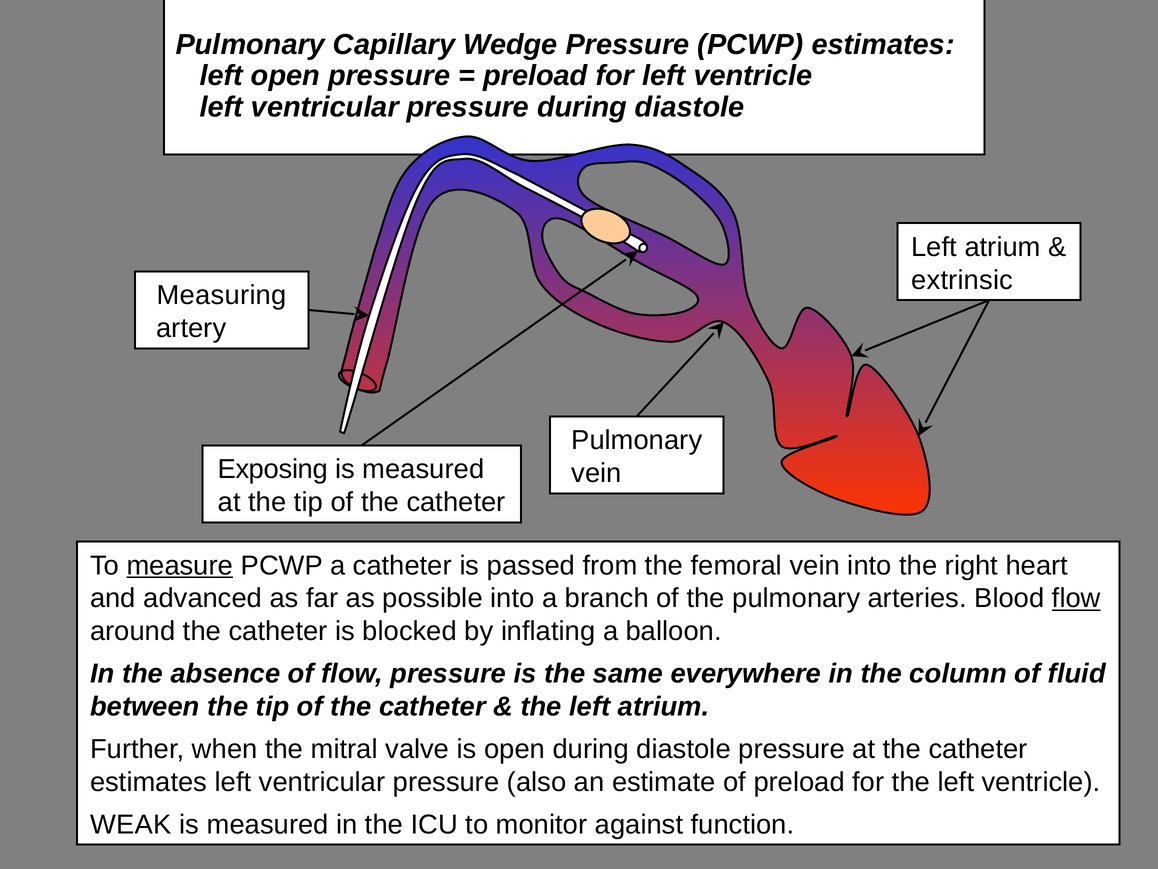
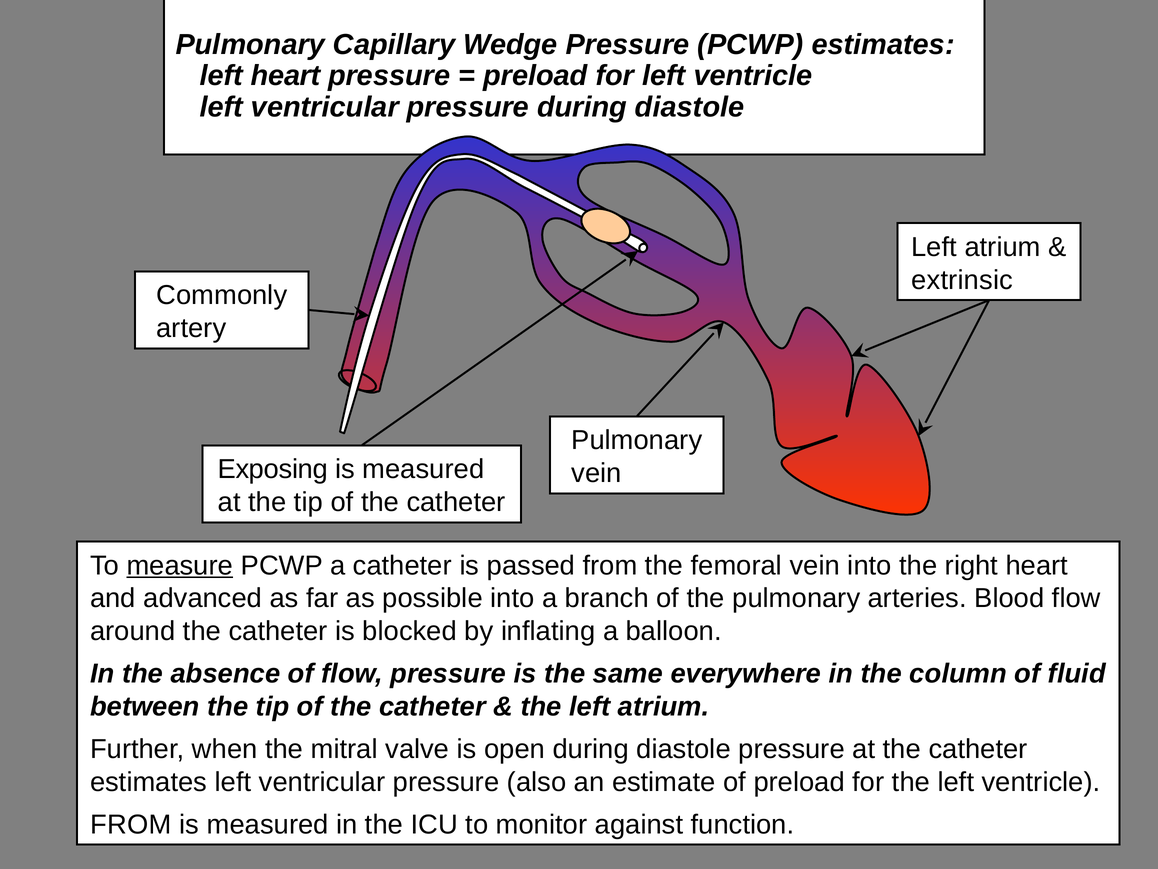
left open: open -> heart
Measuring: Measuring -> Commonly
flow at (1076, 598) underline: present -> none
WEAK at (131, 824): WEAK -> FROM
